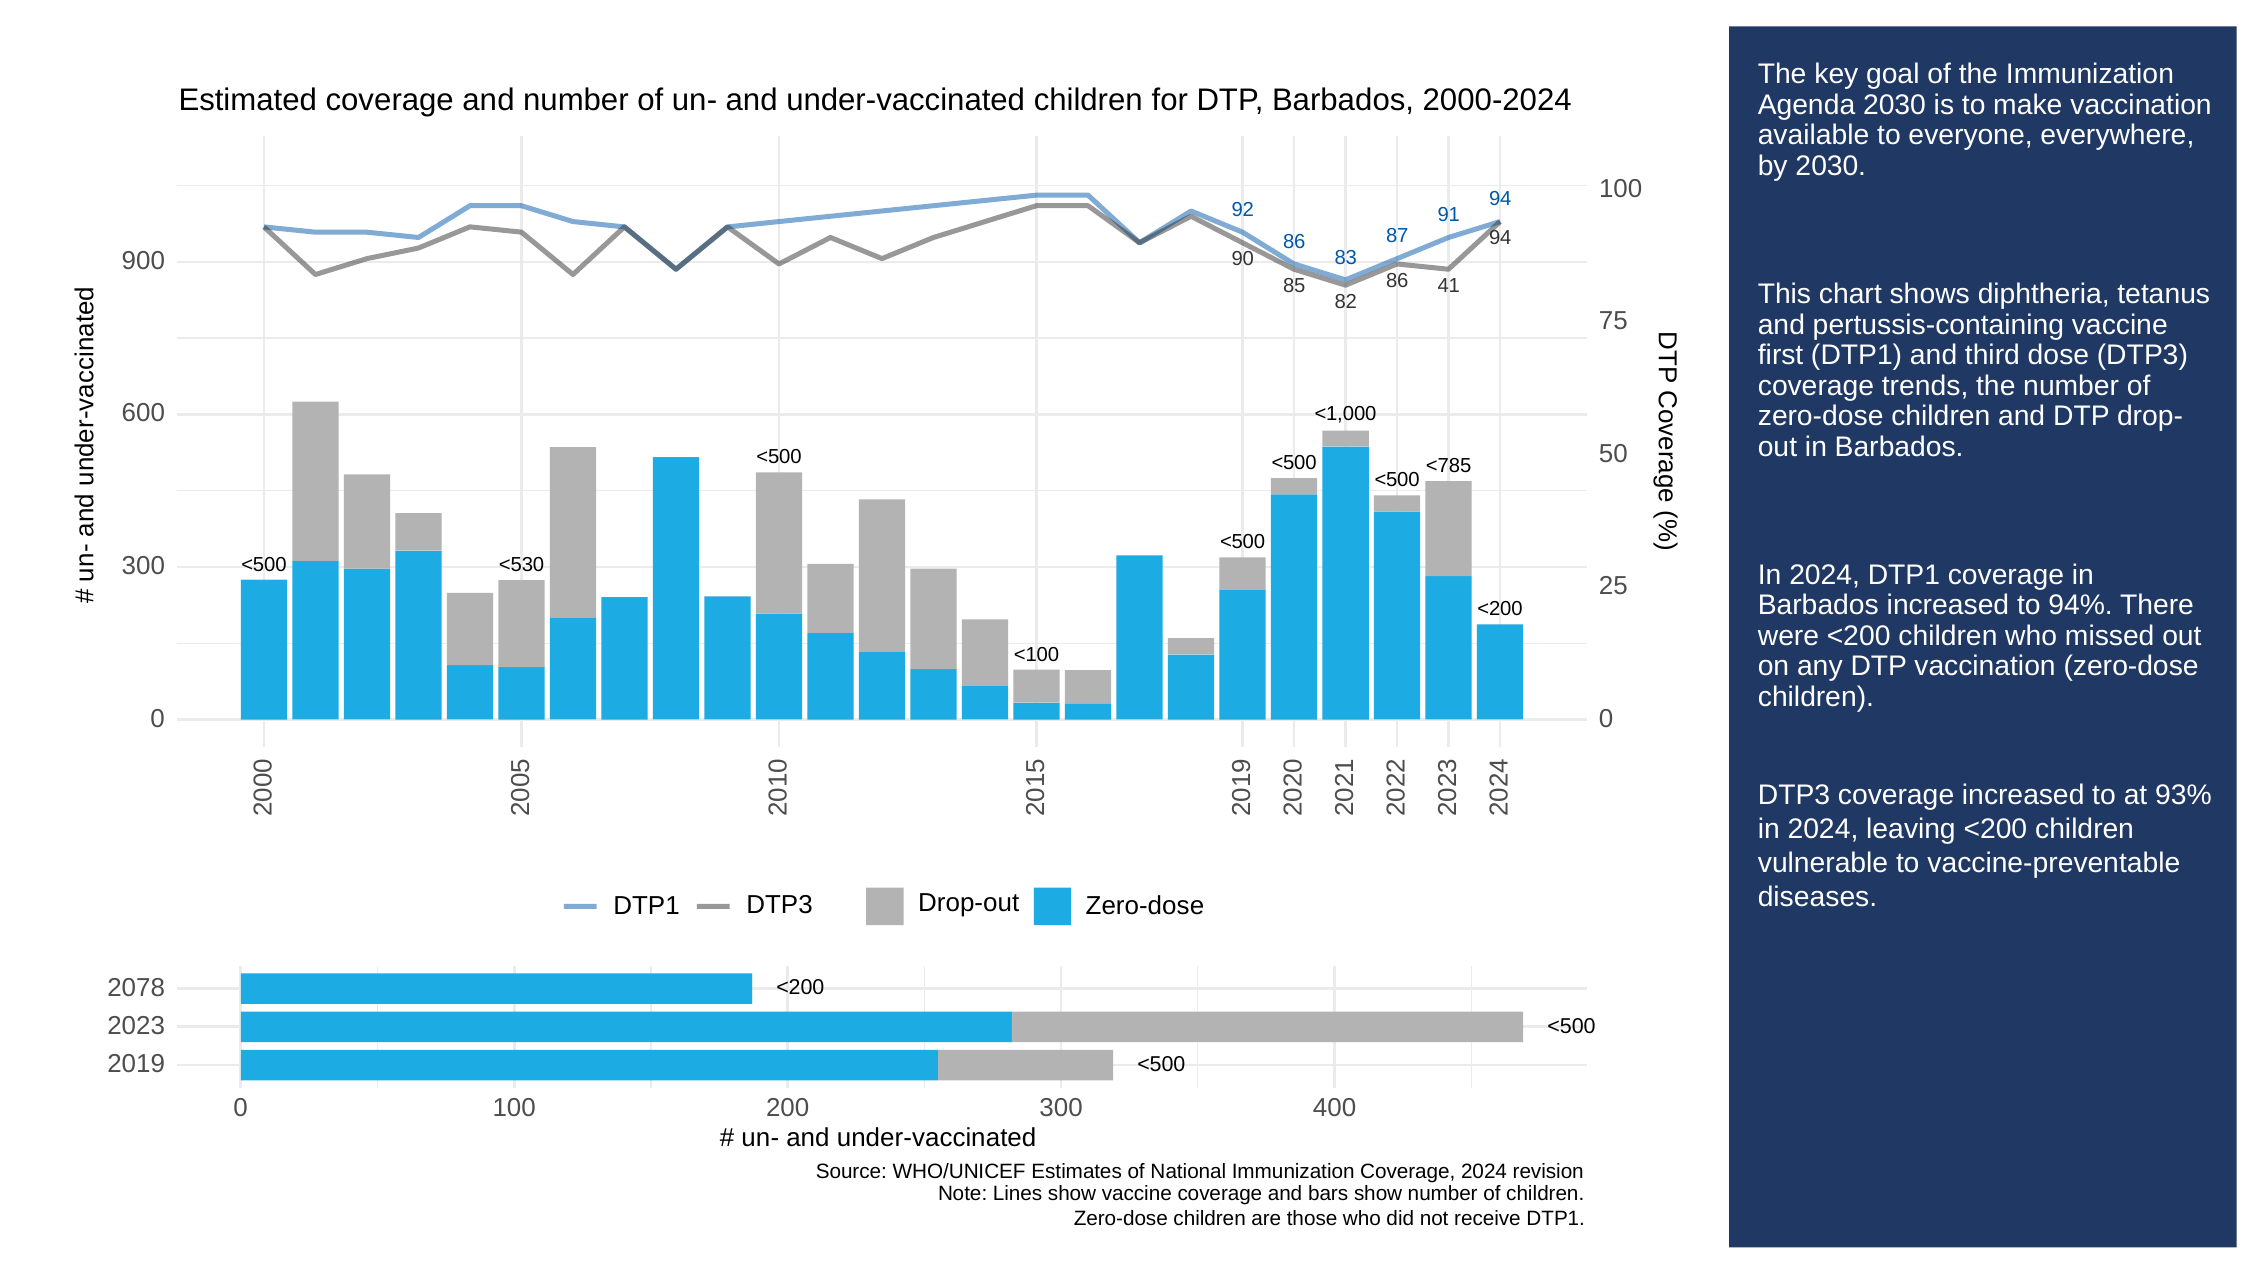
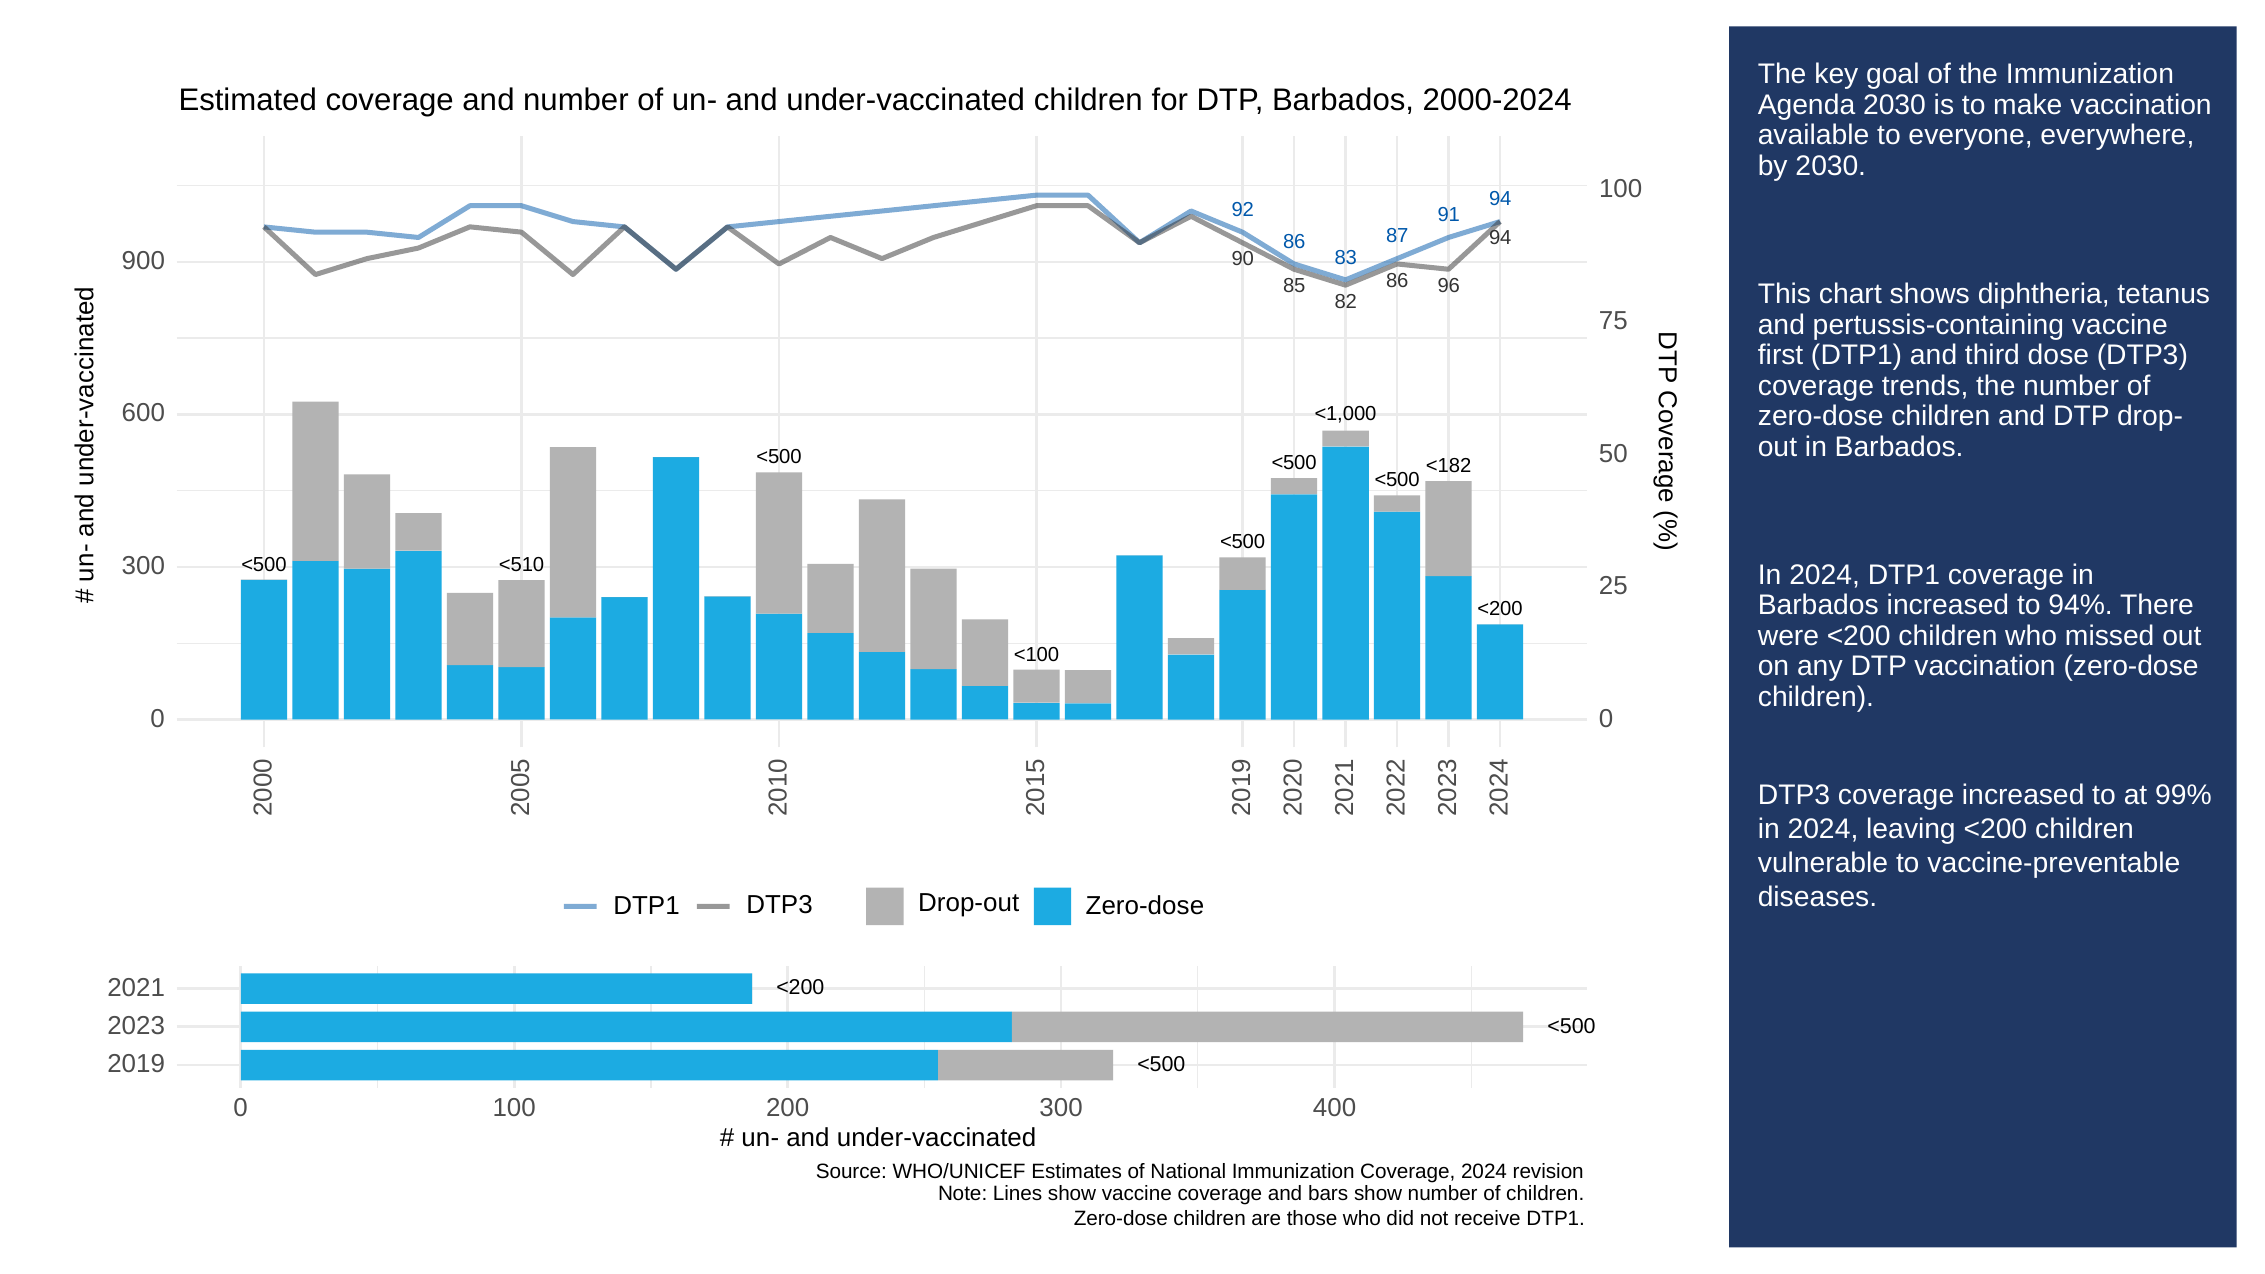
41: 41 -> 96
<785: <785 -> <182
<530: <530 -> <510
93%: 93% -> 99%
2078: 2078 -> 2021
